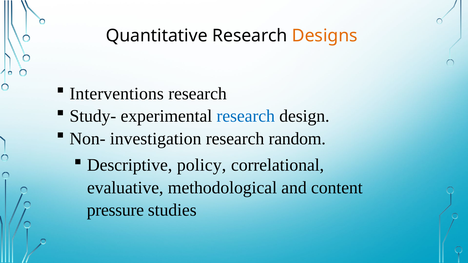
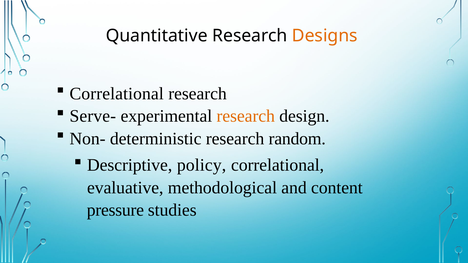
Interventions at (117, 94): Interventions -> Correlational
Study-: Study- -> Serve-
research at (246, 116) colour: blue -> orange
investigation: investigation -> deterministic
